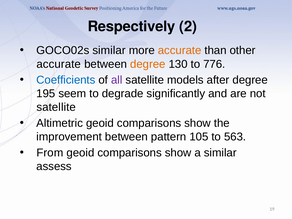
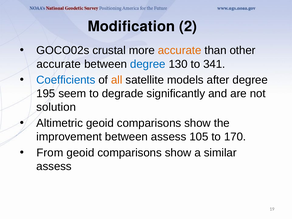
Respectively: Respectively -> Modification
GOCO02s similar: similar -> crustal
degree at (148, 64) colour: orange -> blue
776: 776 -> 341
all colour: purple -> orange
satellite at (56, 107): satellite -> solution
between pattern: pattern -> assess
563: 563 -> 170
